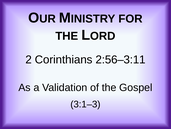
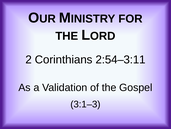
2:56–3:11: 2:56–3:11 -> 2:54–3:11
